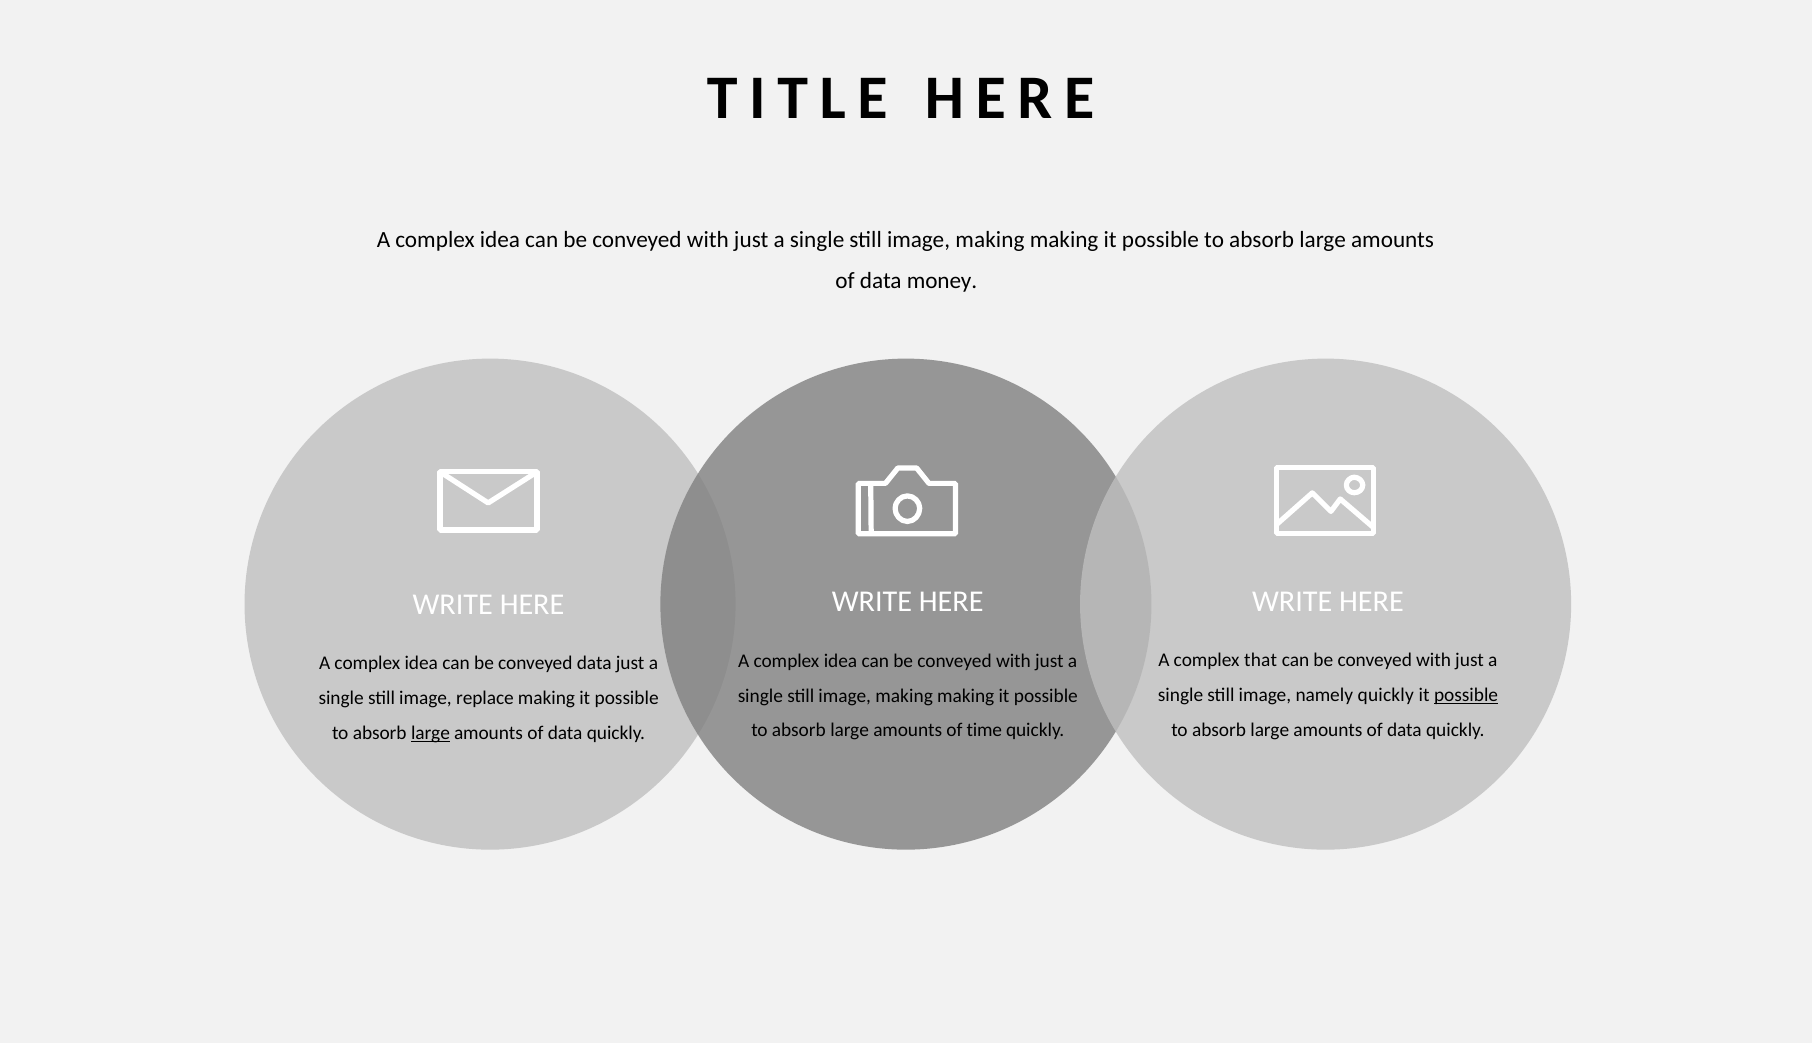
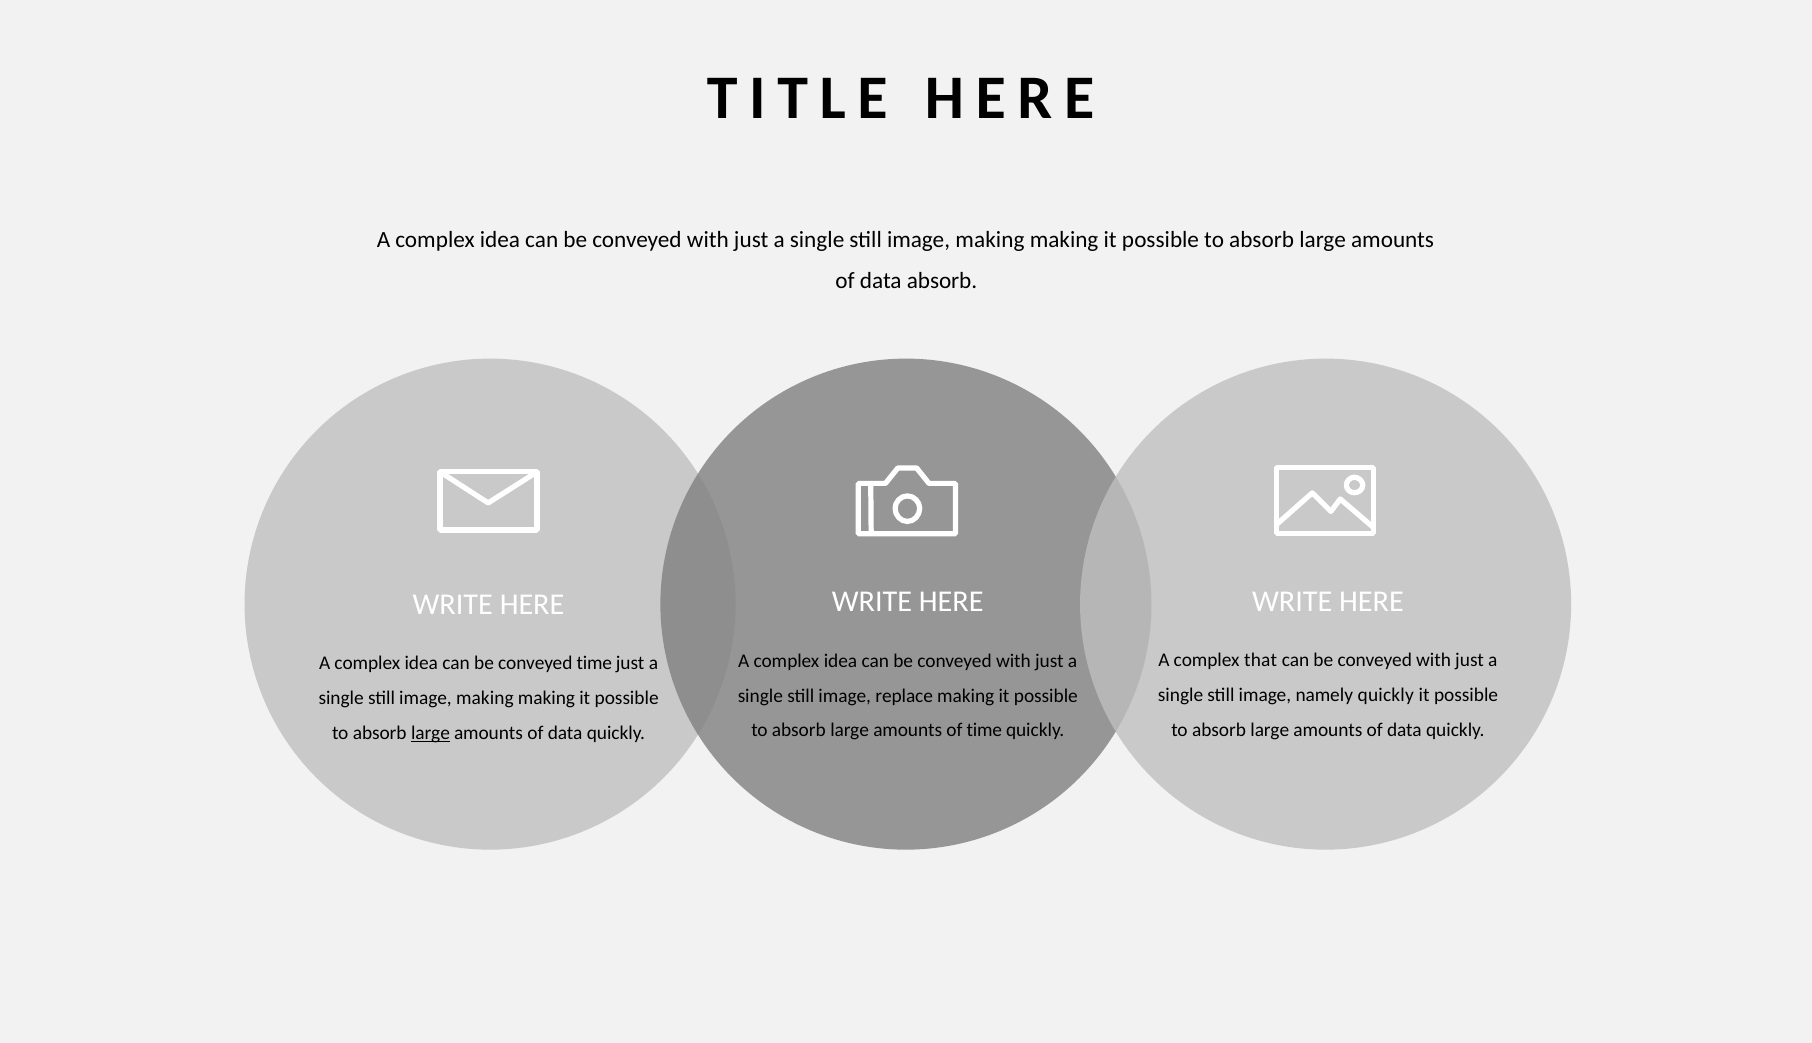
data money: money -> absorb
conveyed data: data -> time
possible at (1466, 696) underline: present -> none
making at (904, 696): making -> replace
replace at (485, 698): replace -> making
